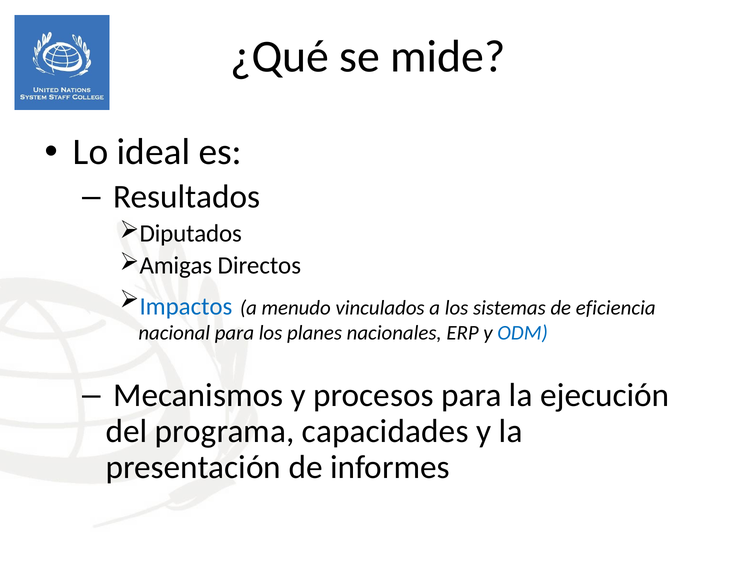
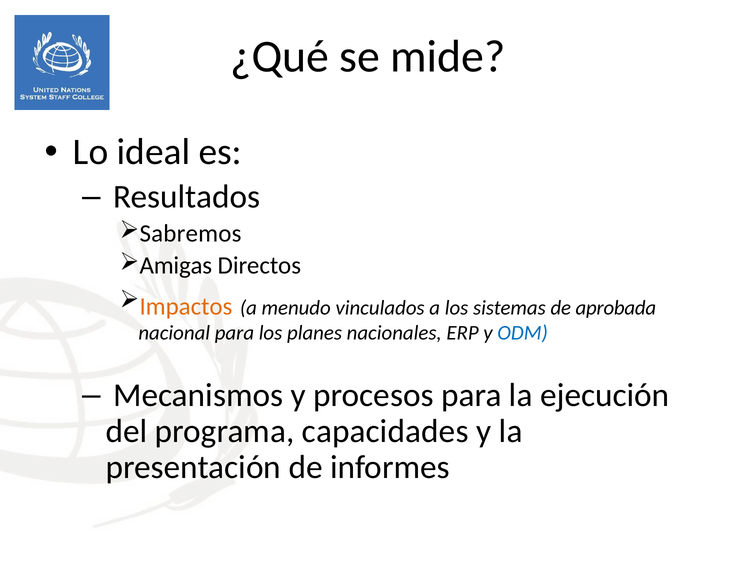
Diputados: Diputados -> Sabremos
Impactos colour: blue -> orange
eficiencia: eficiencia -> aprobada
